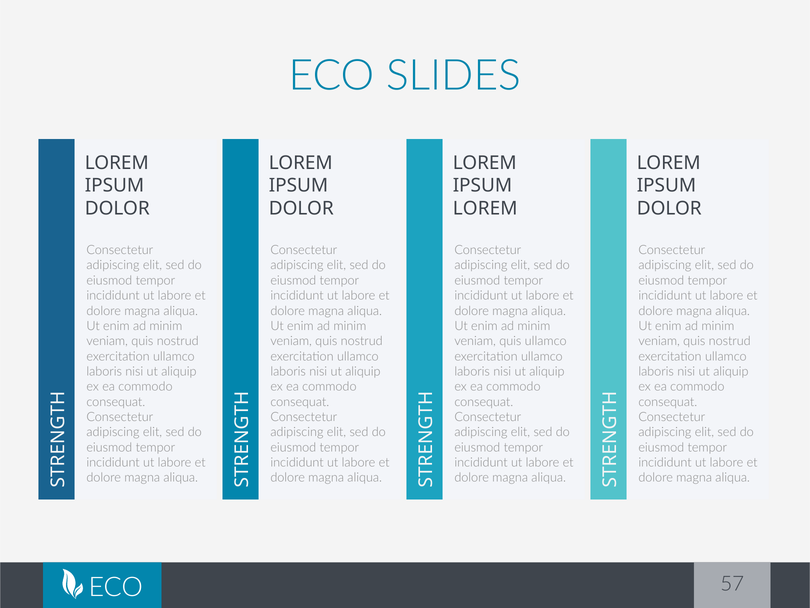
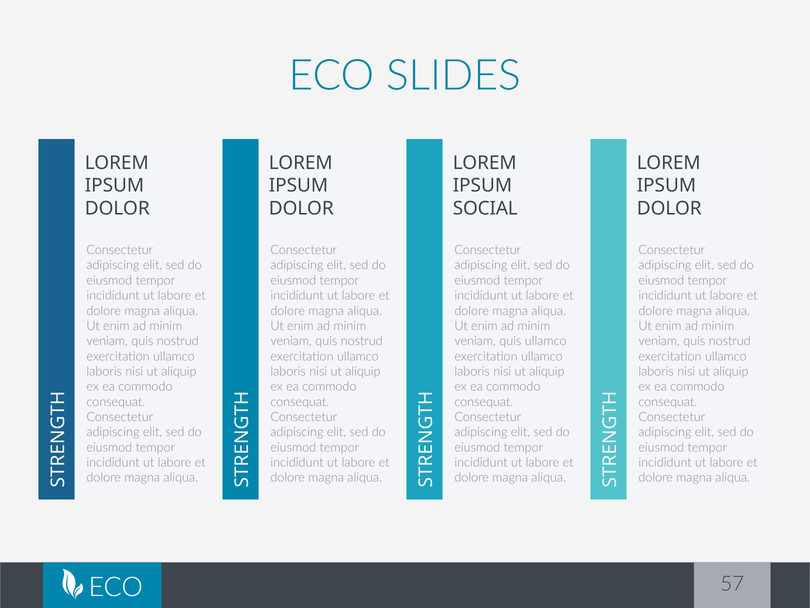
LOREM at (485, 208): LOREM -> SOCIAL
